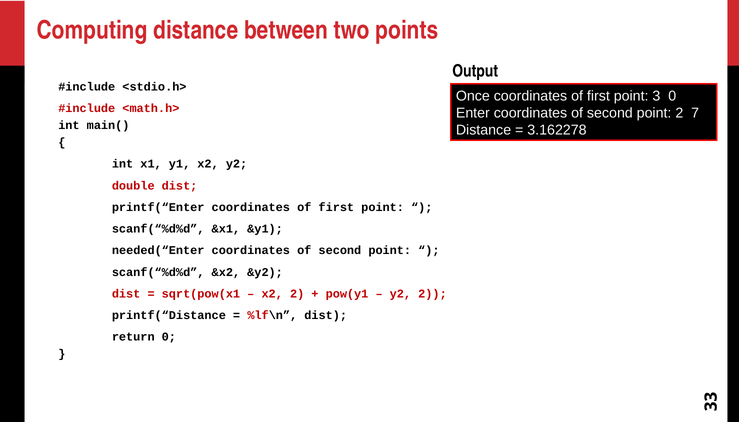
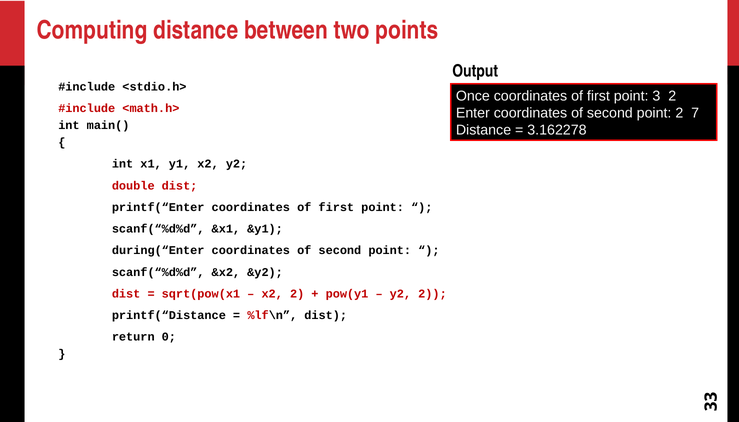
3 0: 0 -> 2
needed(“Enter: needed(“Enter -> during(“Enter
